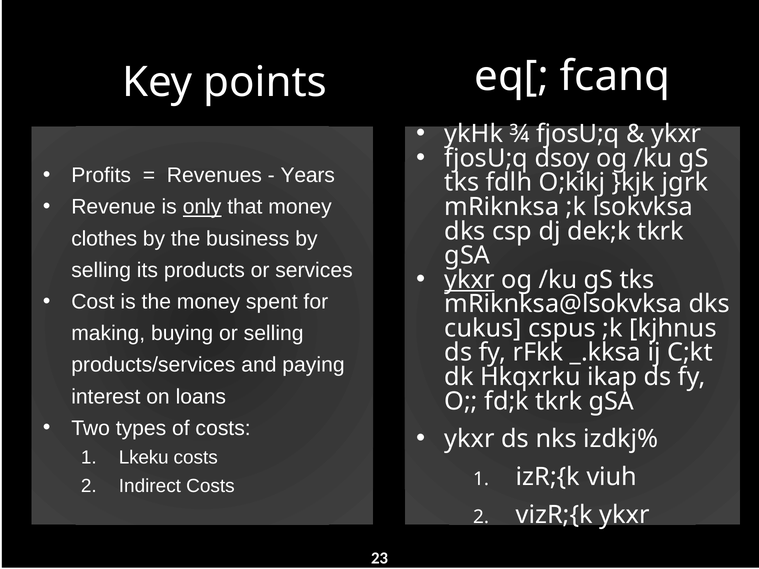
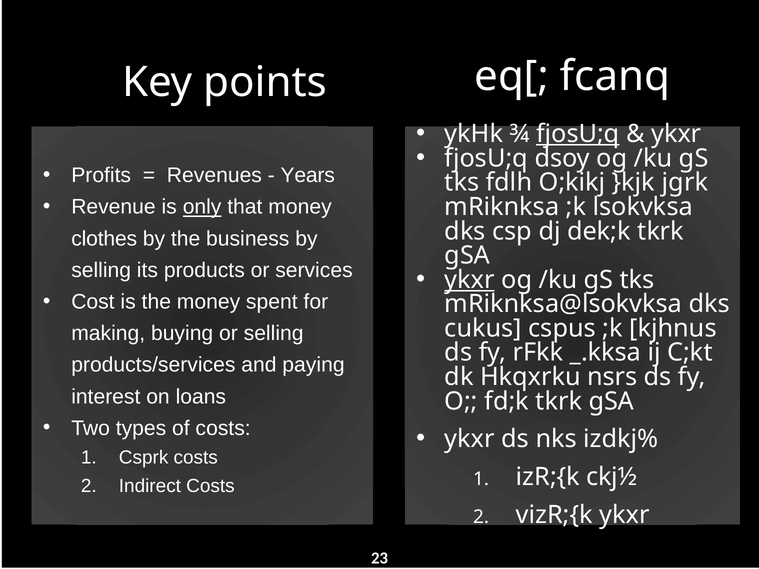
fjosU;q at (578, 134) underline: none -> present
ikap: ikap -> nsrs
Lkeku: Lkeku -> Csprk
viuh: viuh -> ckj½
